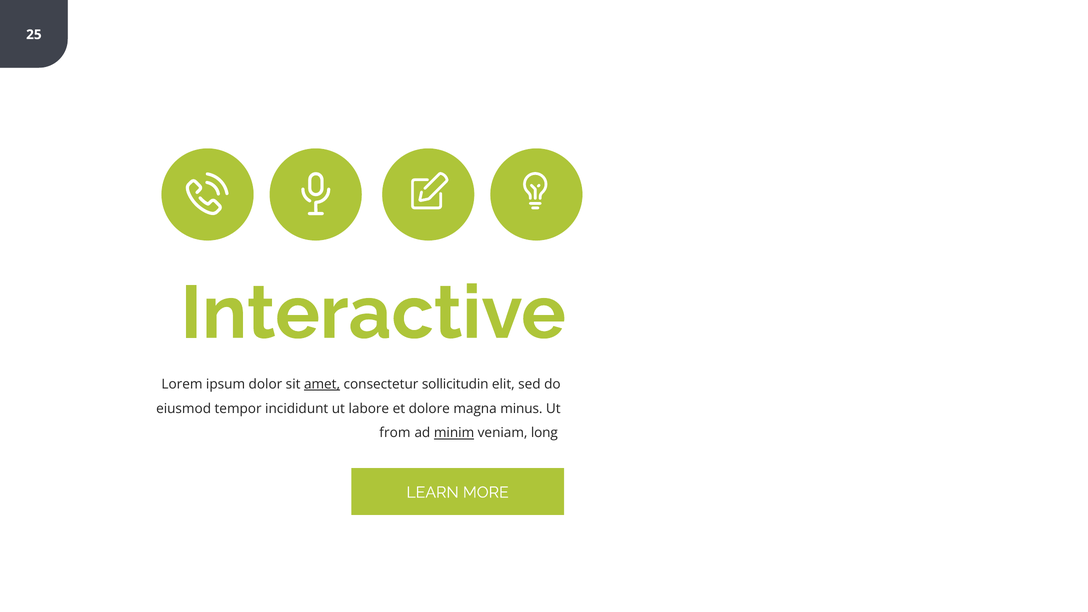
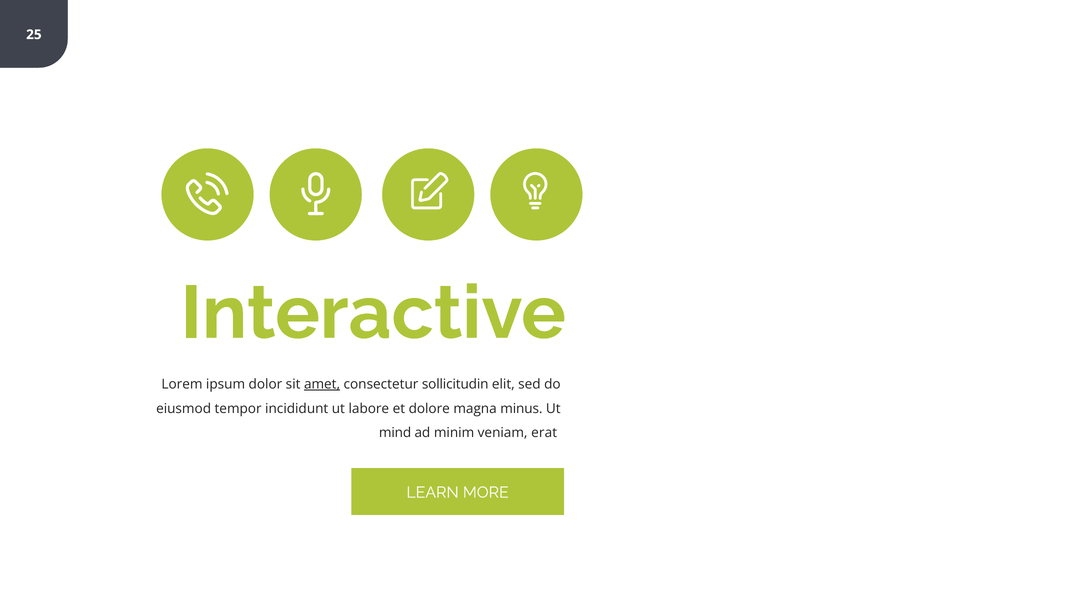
from: from -> mind
minim underline: present -> none
long: long -> erat
